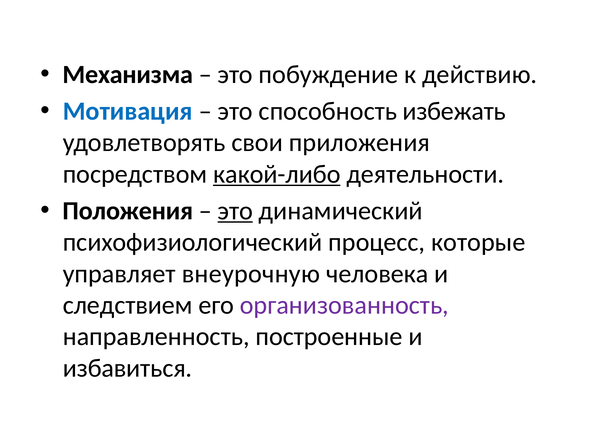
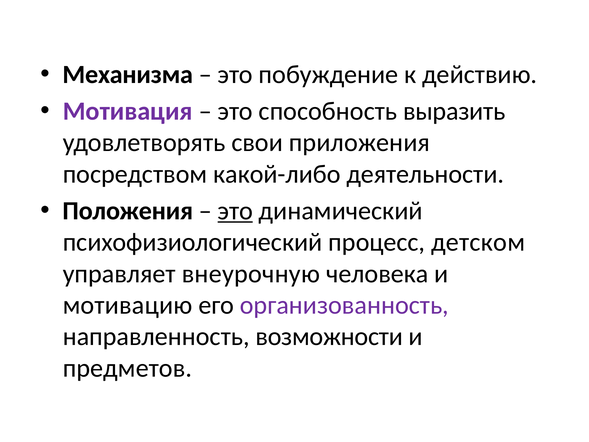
Мотивация colour: blue -> purple
избежать: избежать -> выразить
какой-либо underline: present -> none
которые: которые -> детском
следствием: следствием -> мотивацию
построенные: построенные -> возможности
избавиться: избавиться -> предметов
